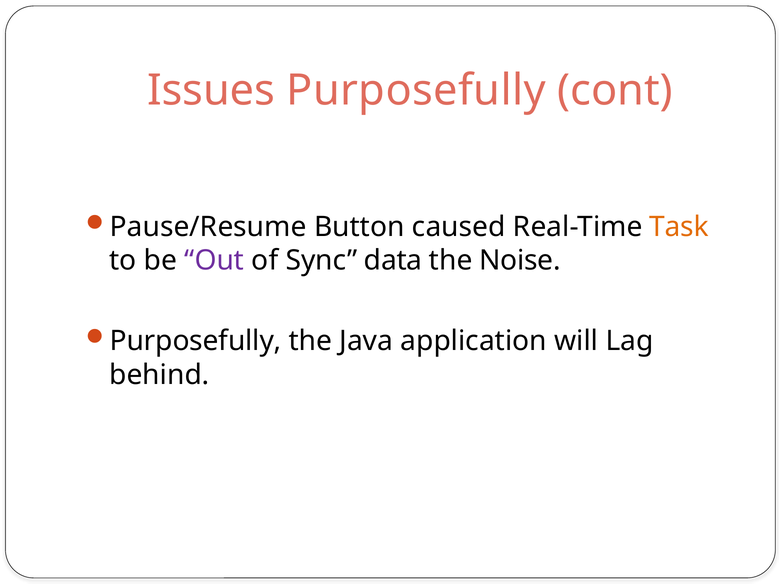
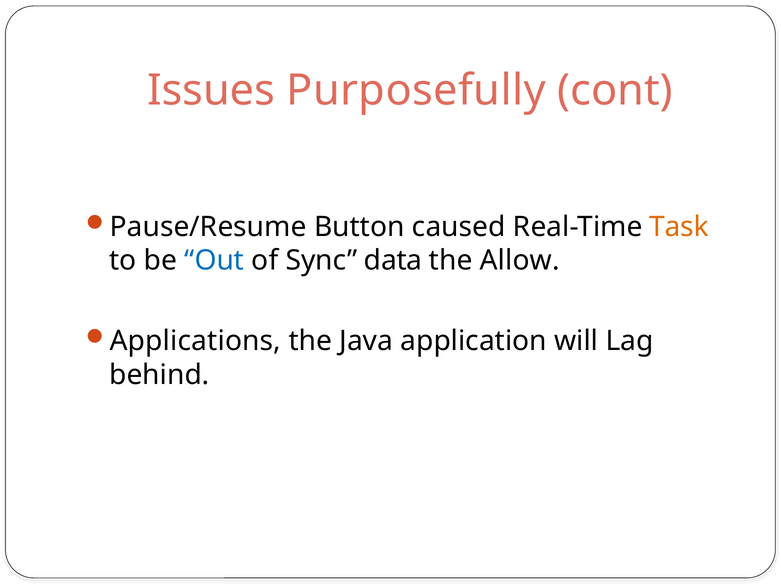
Out colour: purple -> blue
Noise: Noise -> Allow
Purposefully at (195, 341): Purposefully -> Applications
